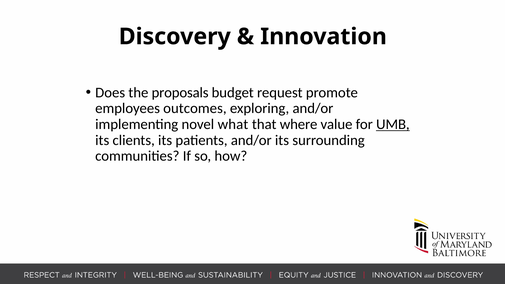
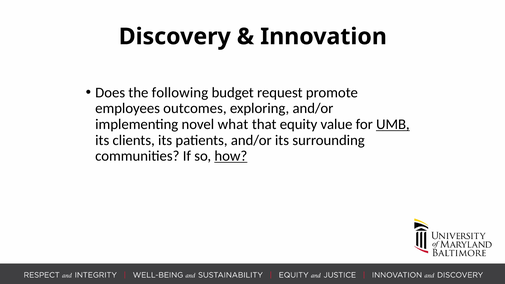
proposals: proposals -> following
where: where -> equity
how underline: none -> present
